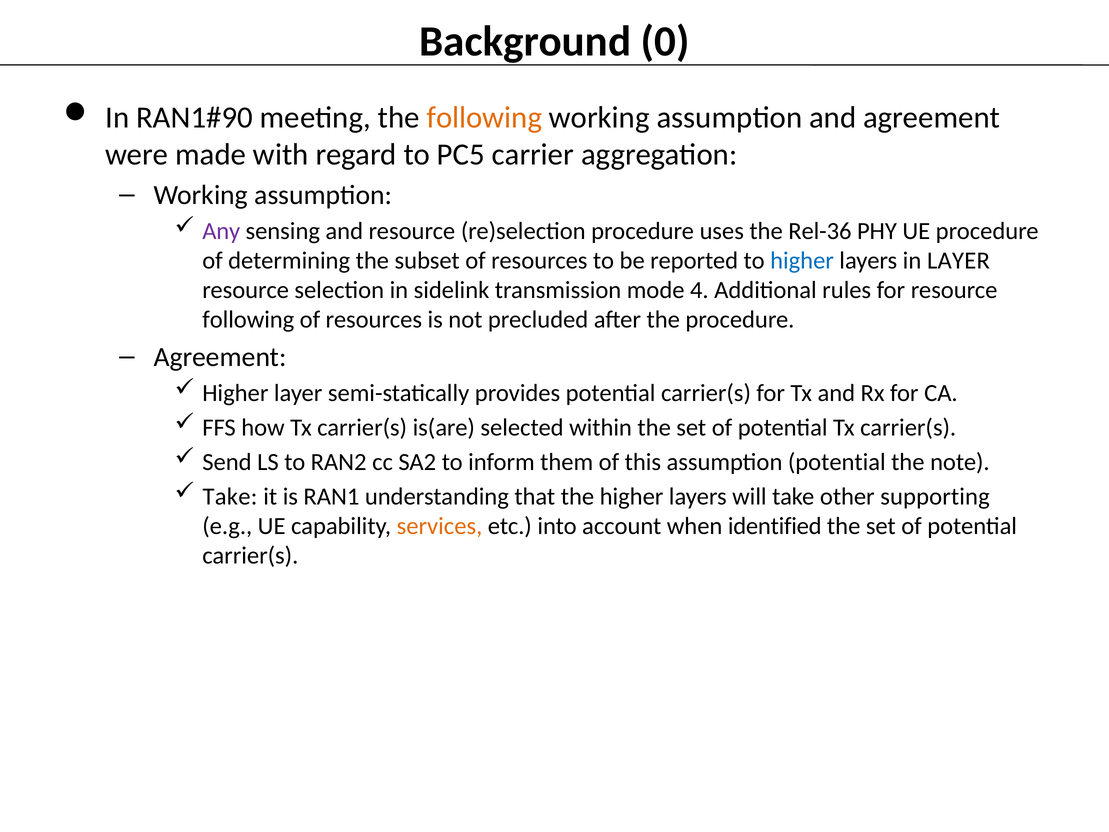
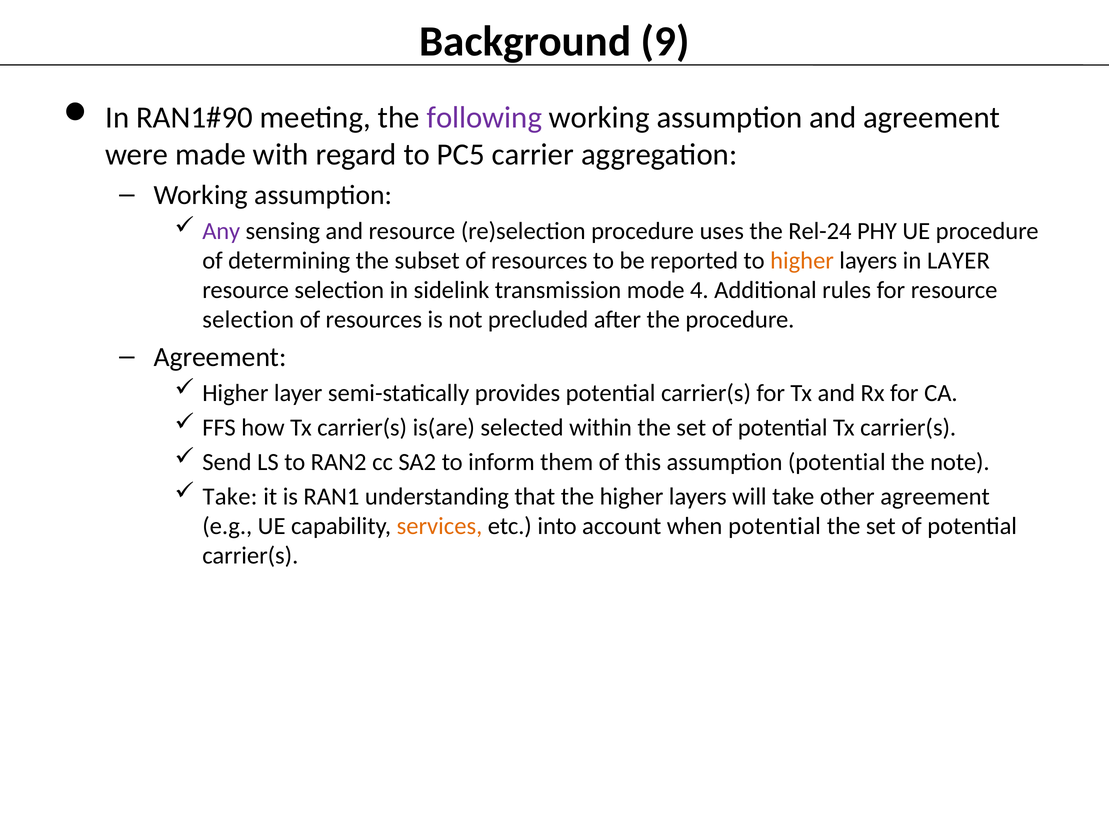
0: 0 -> 9
following at (484, 118) colour: orange -> purple
Rel-36: Rel-36 -> Rel-24
higher at (802, 261) colour: blue -> orange
following at (248, 320): following -> selection
other supporting: supporting -> agreement
when identified: identified -> potential
